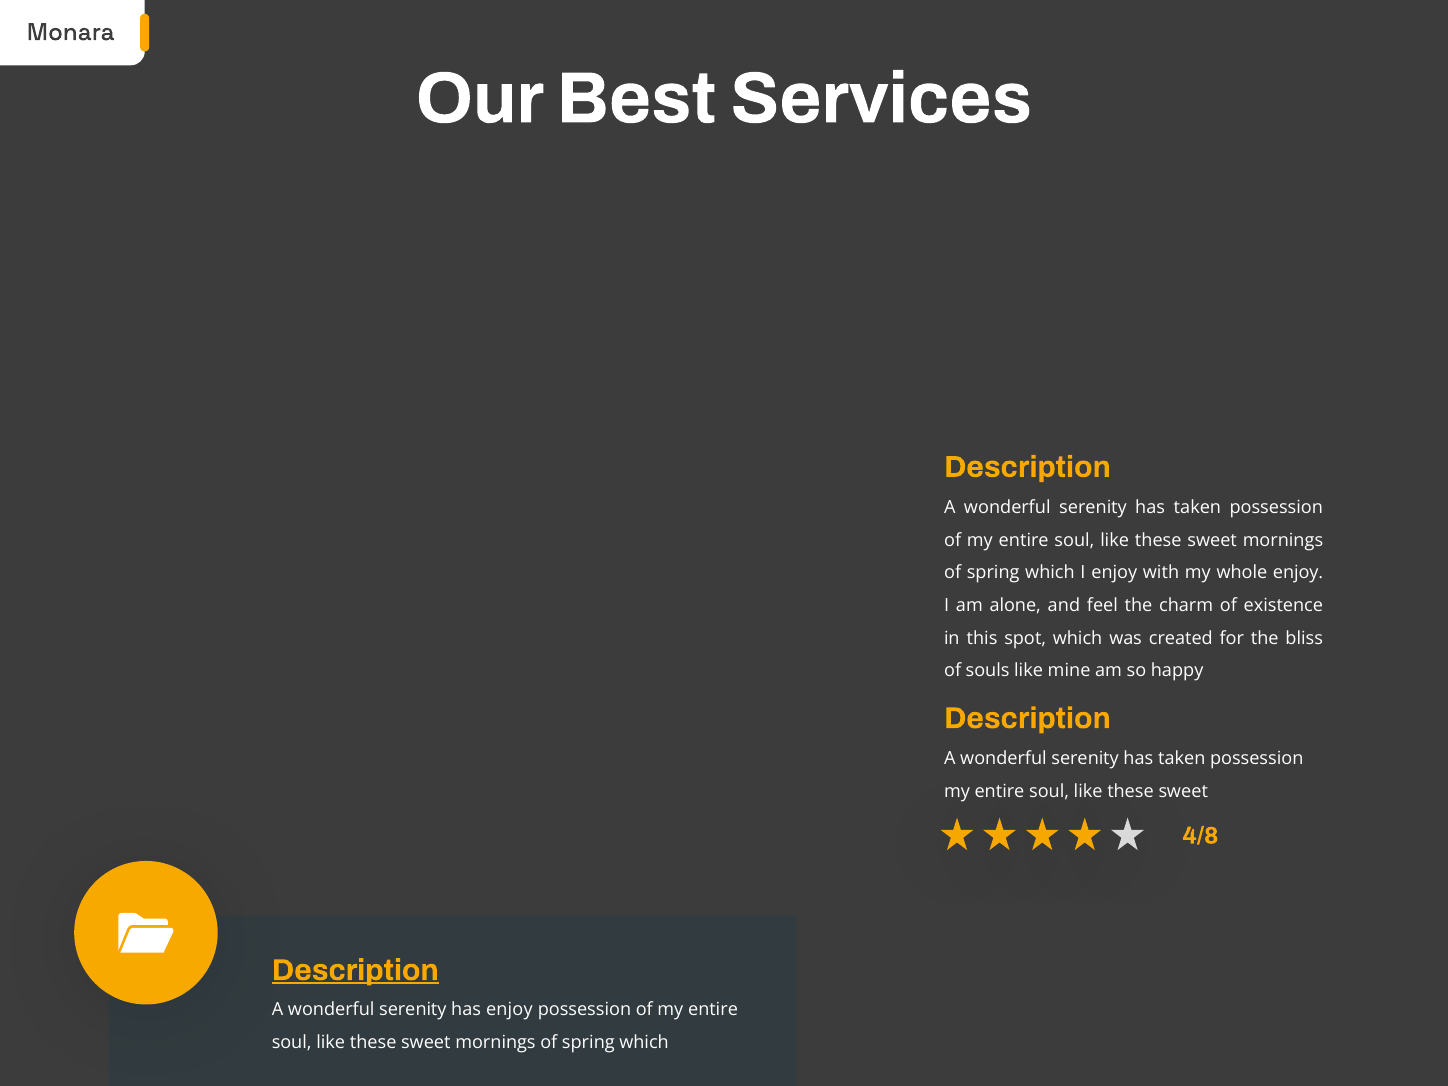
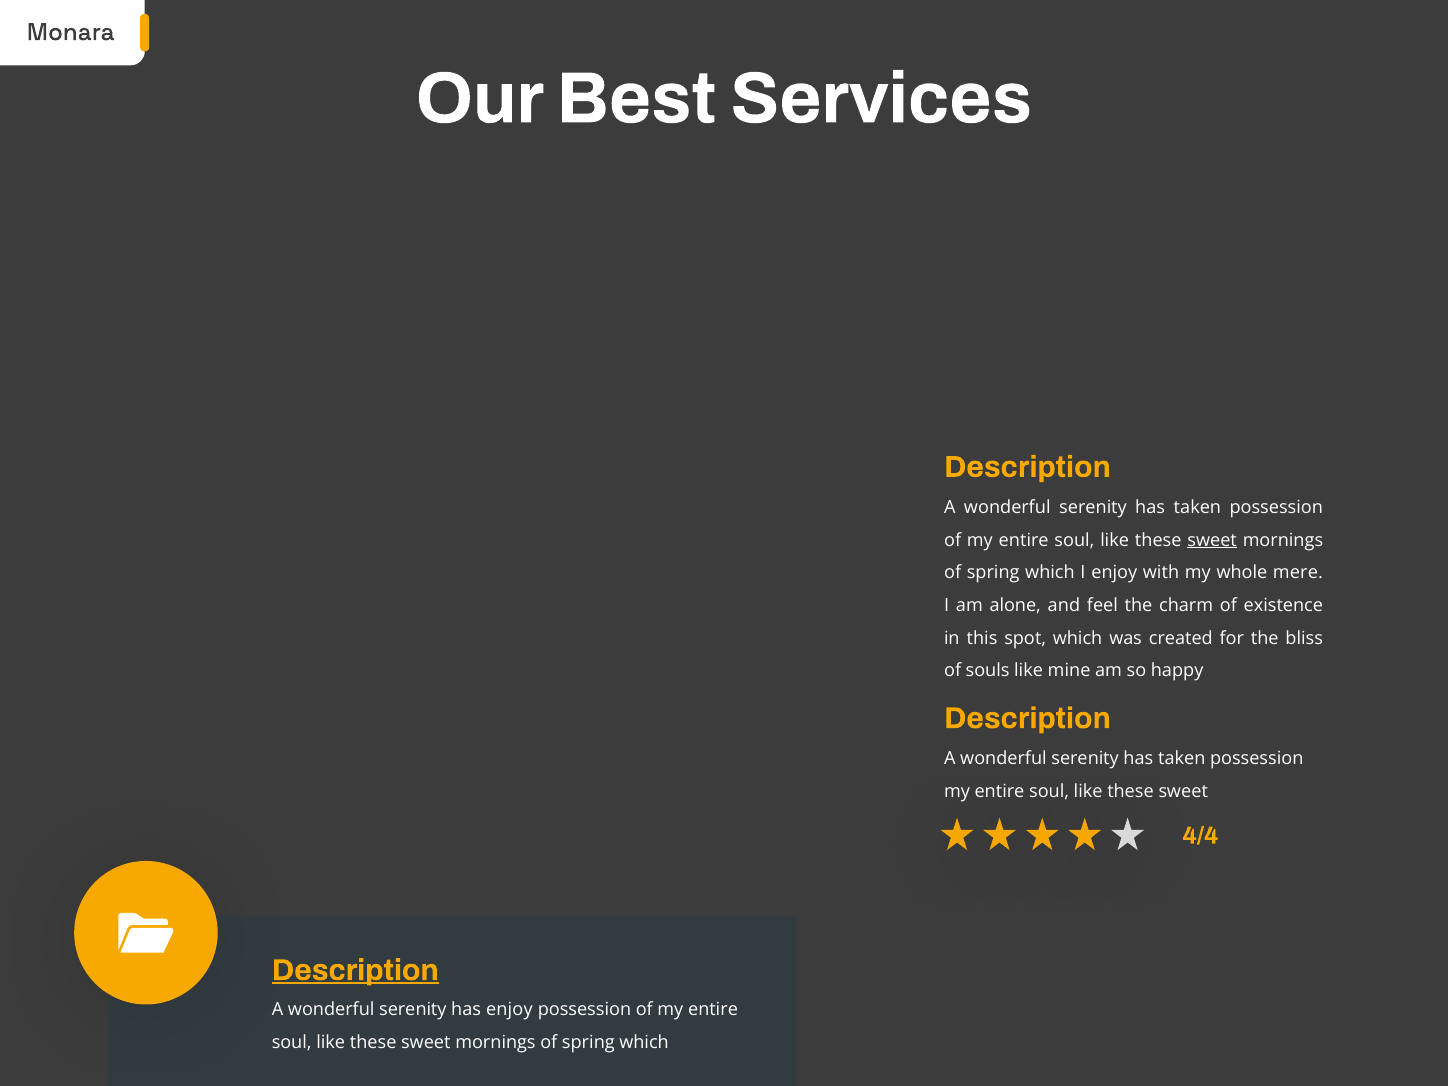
sweet at (1212, 540) underline: none -> present
whole enjoy: enjoy -> mere
4/8: 4/8 -> 4/4
